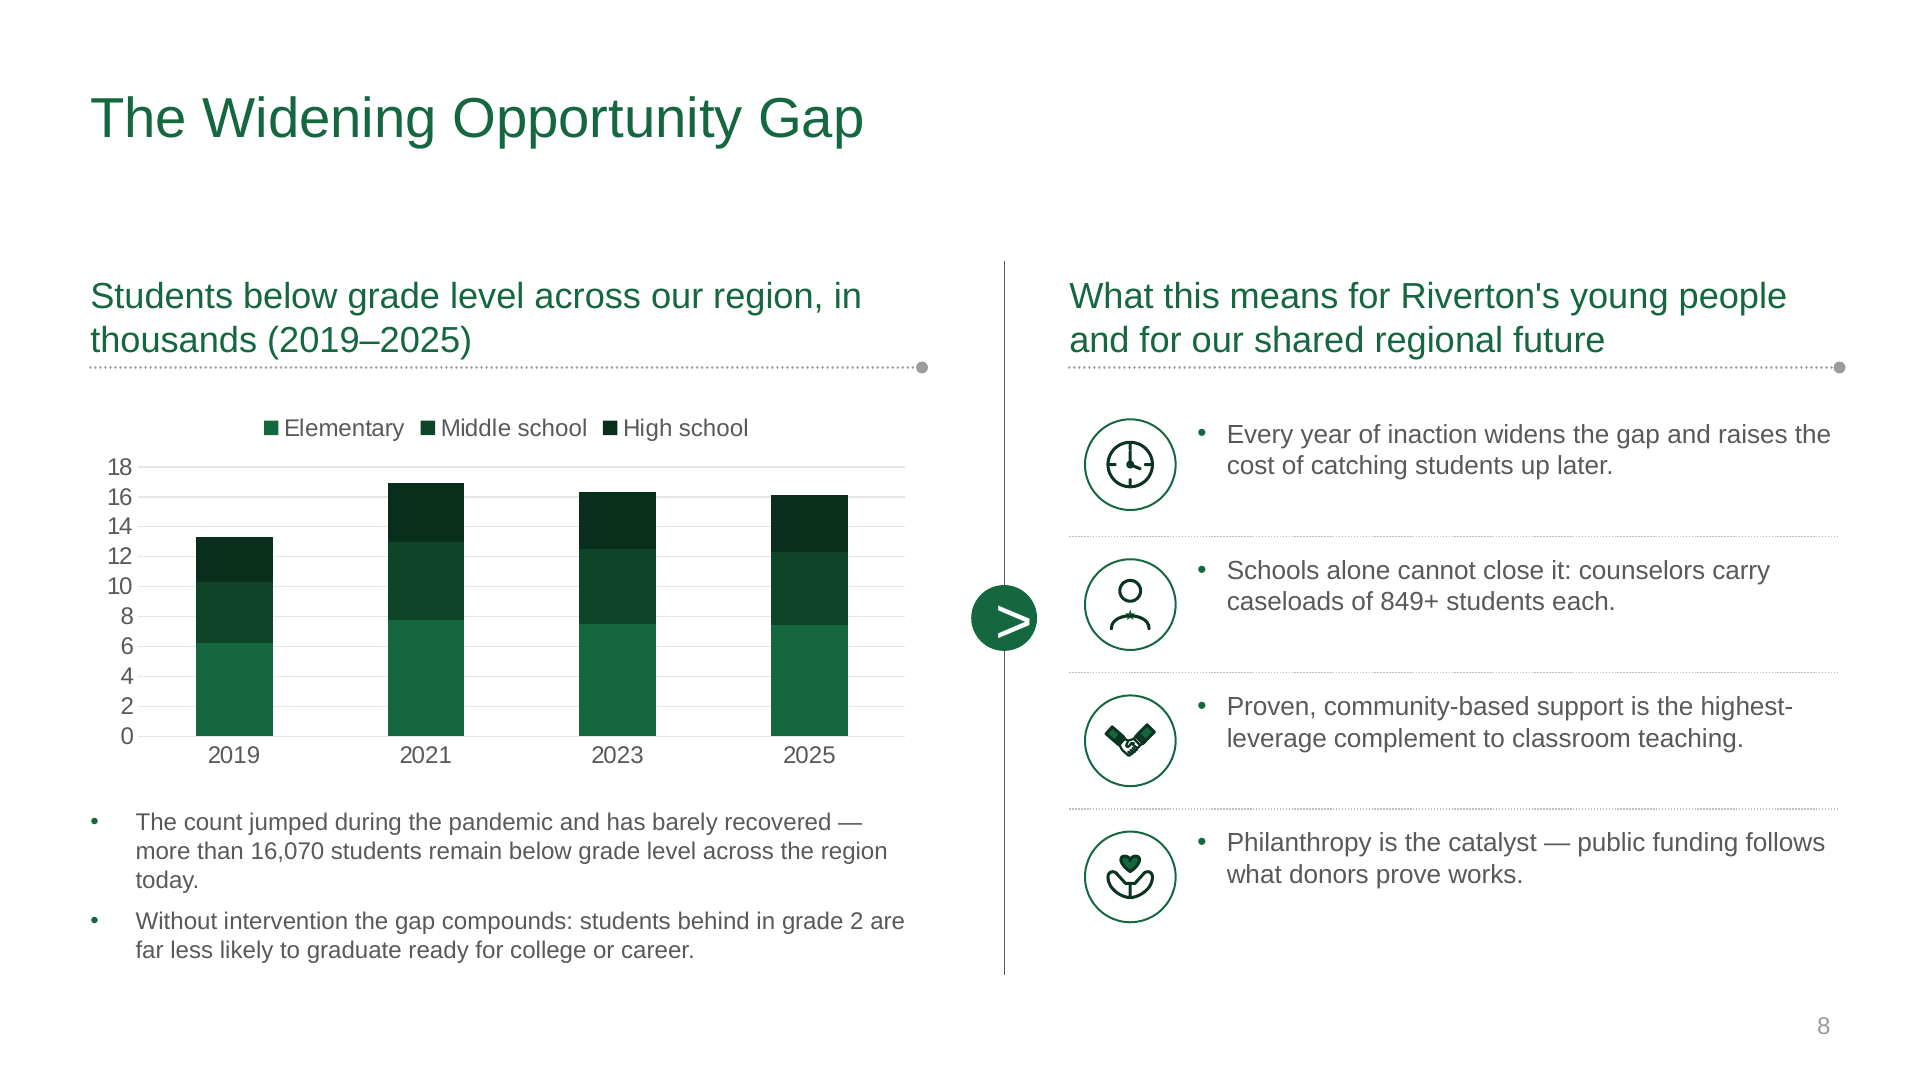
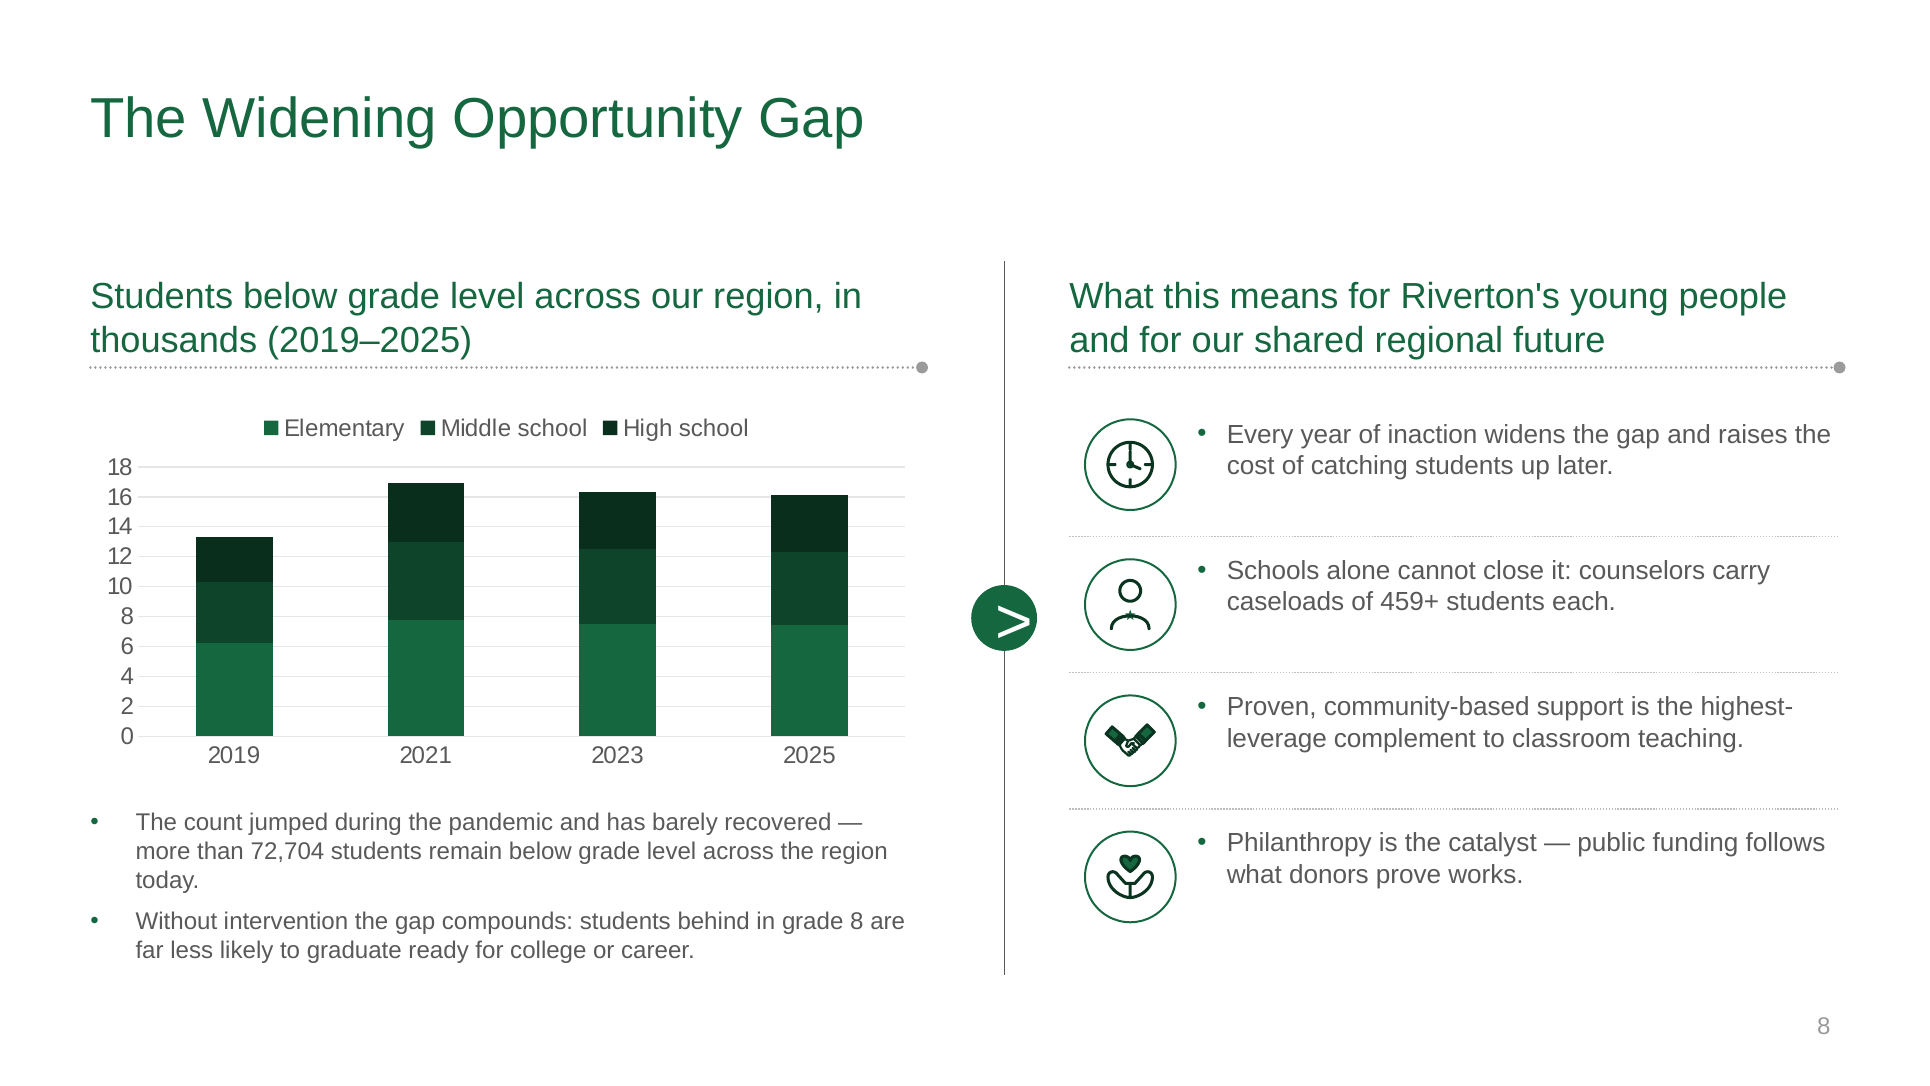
849+: 849+ -> 459+
16,070: 16,070 -> 72,704
grade 2: 2 -> 8
